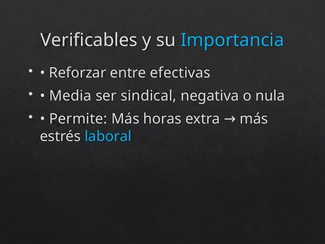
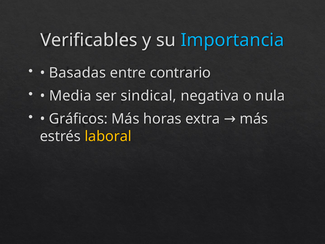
Reforzar: Reforzar -> Basadas
efectivas: efectivas -> contrario
Permite: Permite -> Gráficos
laboral colour: light blue -> yellow
